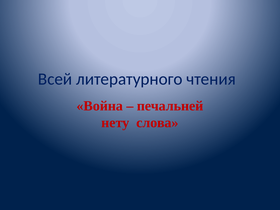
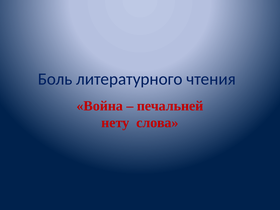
Всей: Всей -> Боль
